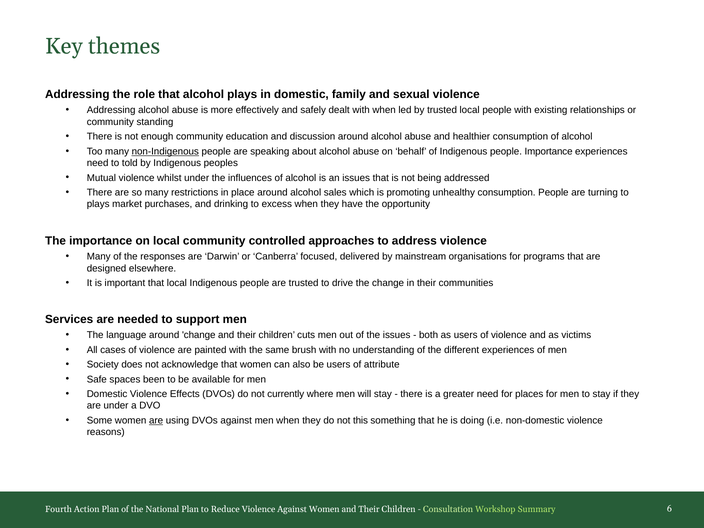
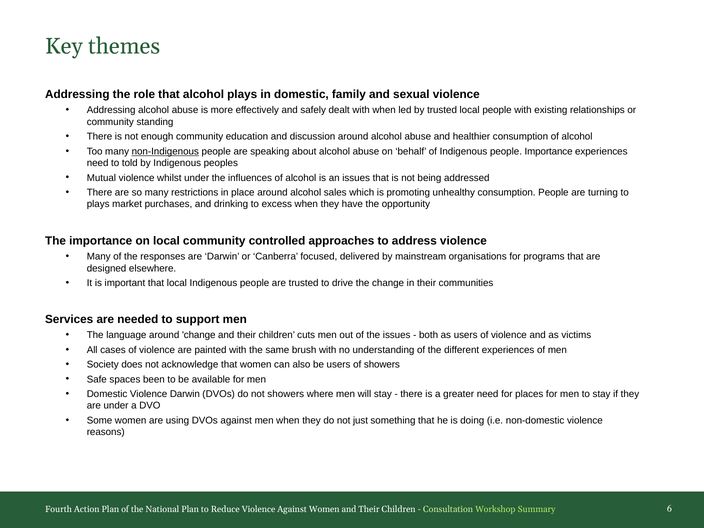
of attribute: attribute -> showers
Violence Effects: Effects -> Darwin
not currently: currently -> showers
are at (156, 420) underline: present -> none
this: this -> just
